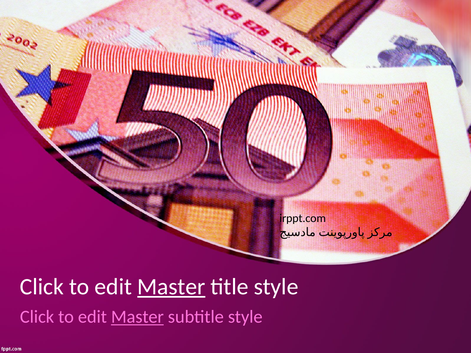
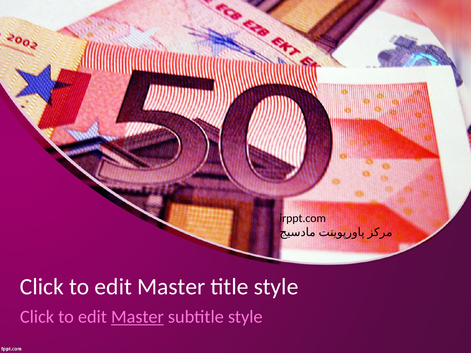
Master at (171, 287) underline: present -> none
